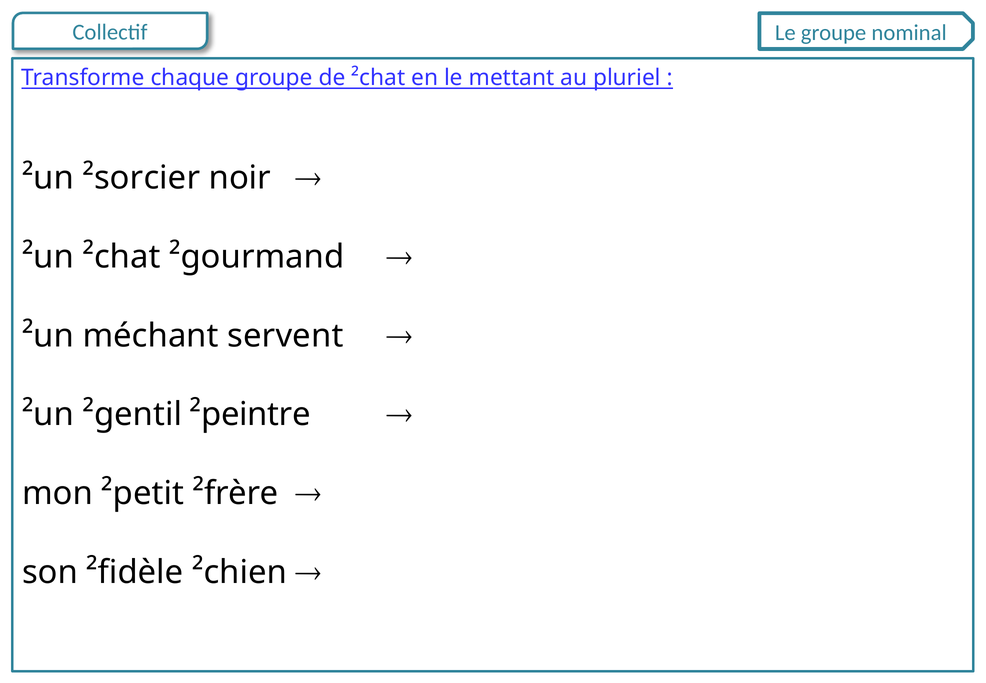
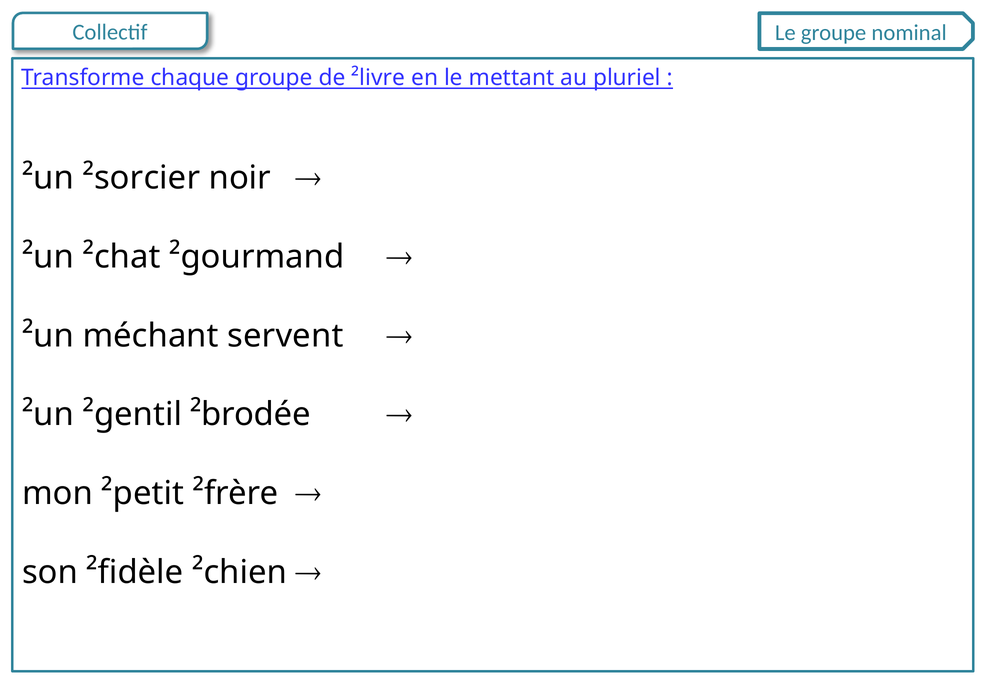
de ²chat: ²chat -> ²livre
²peintre: ²peintre -> ²brodée
